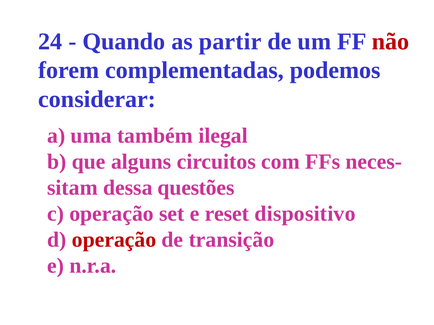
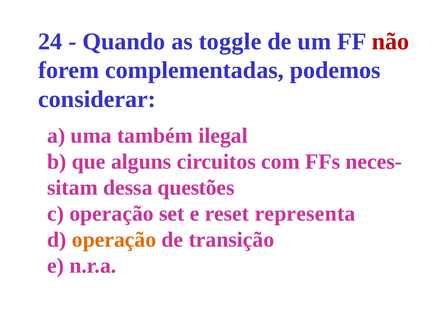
partir: partir -> toggle
dispositivo: dispositivo -> representa
operação at (114, 240) colour: red -> orange
